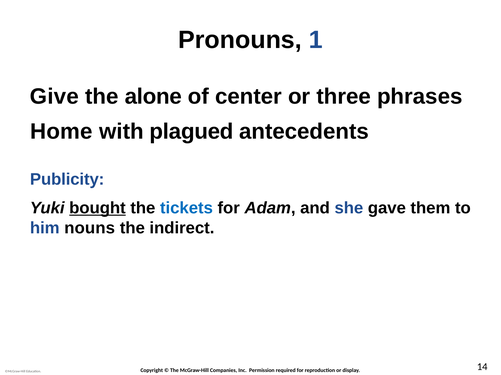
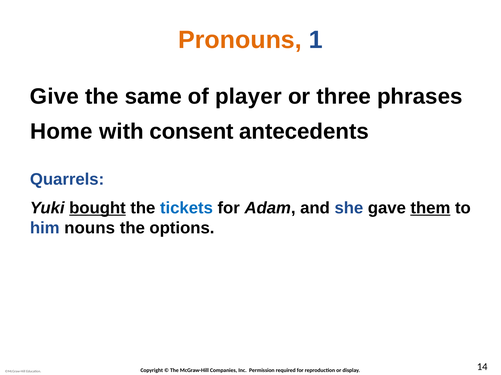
Pronouns colour: black -> orange
alone: alone -> same
center: center -> player
plagued: plagued -> consent
Publicity: Publicity -> Quarrels
them underline: none -> present
indirect: indirect -> options
